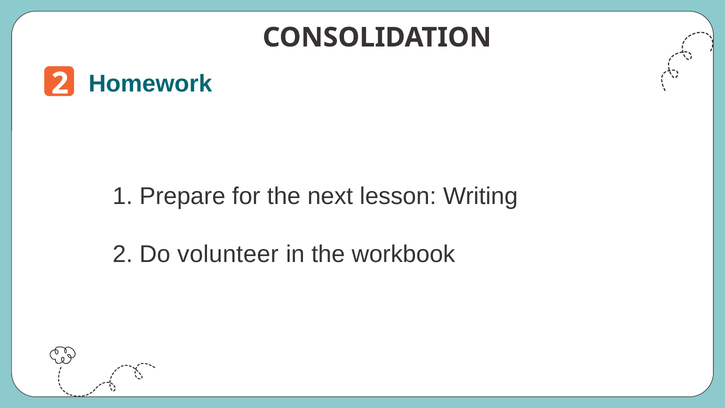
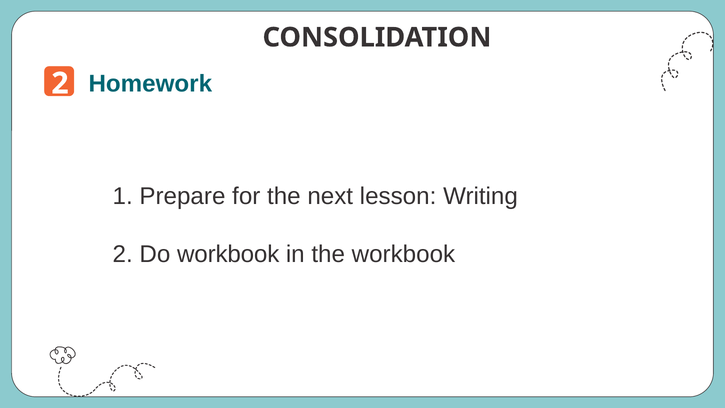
Do volunteer: volunteer -> workbook
